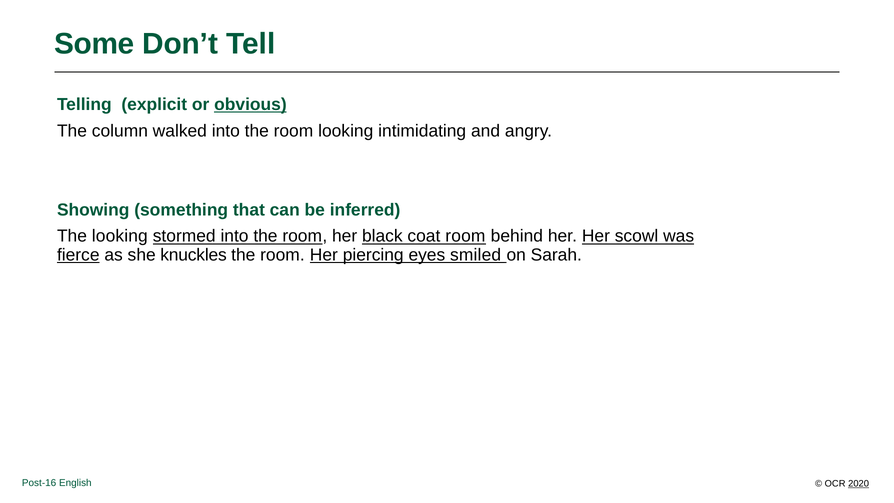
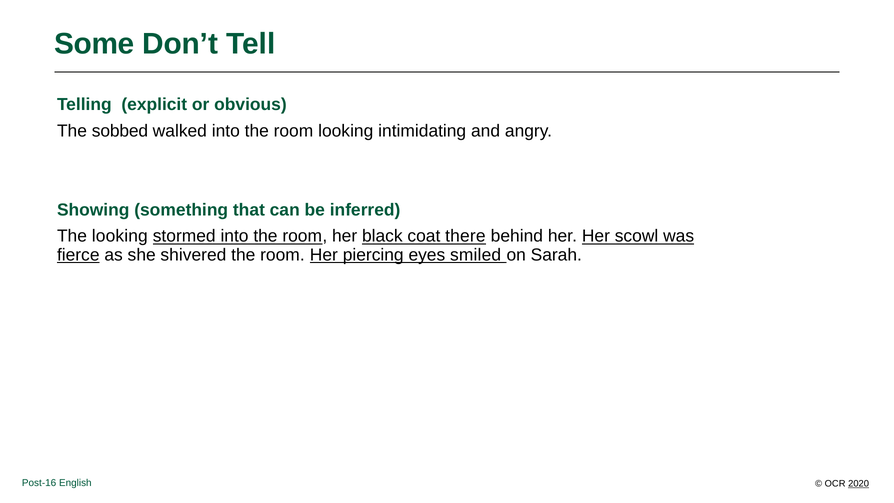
obvious underline: present -> none
column: column -> sobbed
coat room: room -> there
knuckles: knuckles -> shivered
